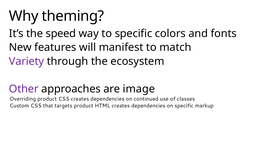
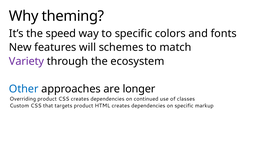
manifest: manifest -> schemes
Other colour: purple -> blue
image: image -> longer
